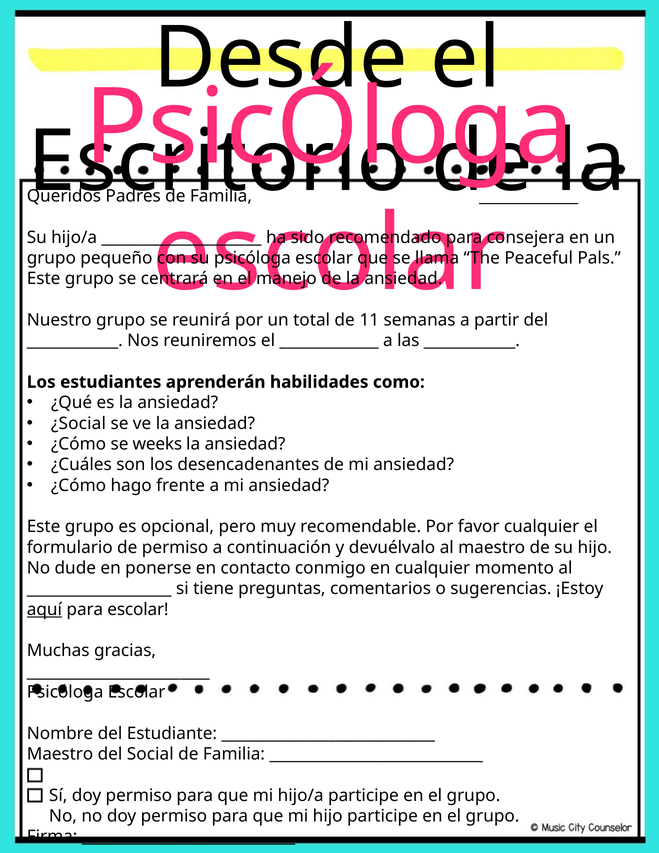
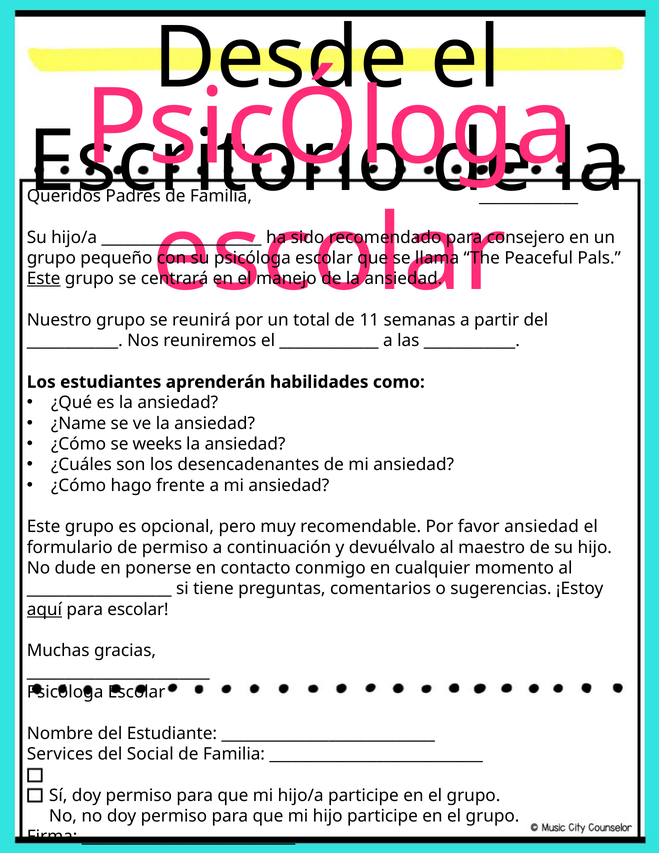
consejera: consejera -> consejero
Este at (44, 279) underline: none -> present
¿Social: ¿Social -> ¿Name
favor cualquier: cualquier -> ansiedad
Maestro at (60, 754): Maestro -> Services
